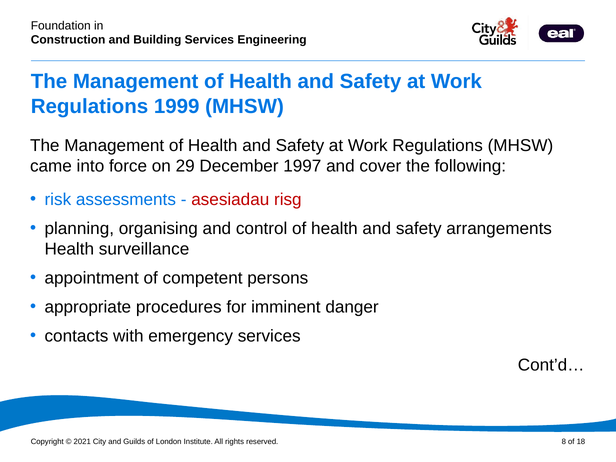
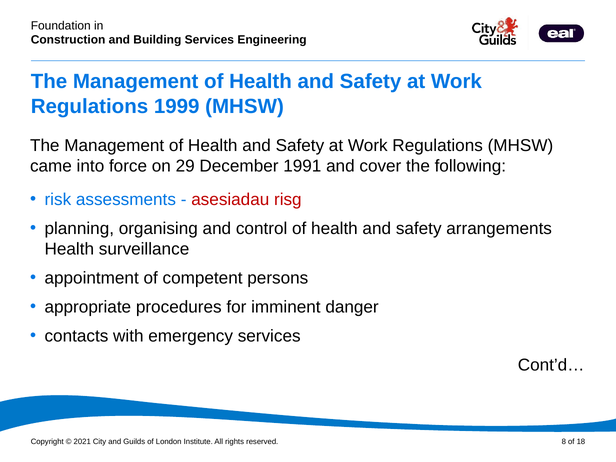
1997: 1997 -> 1991
